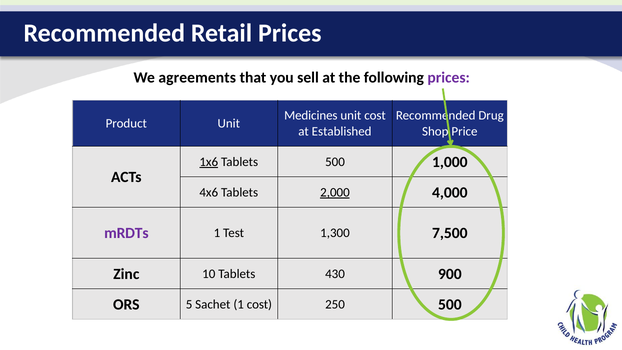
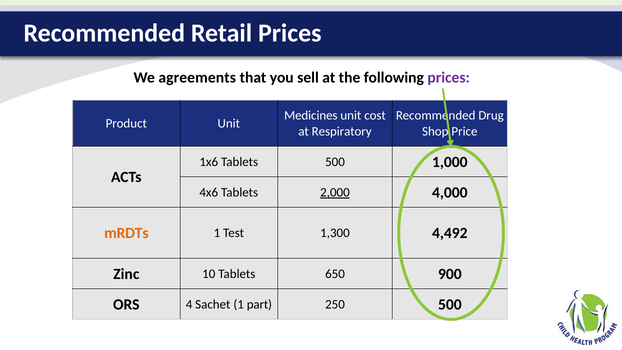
Established: Established -> Respiratory
1x6 underline: present -> none
mRDTs colour: purple -> orange
7,500: 7,500 -> 4,492
430: 430 -> 650
5: 5 -> 4
1 cost: cost -> part
